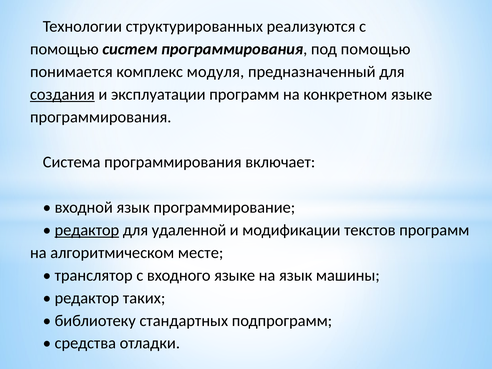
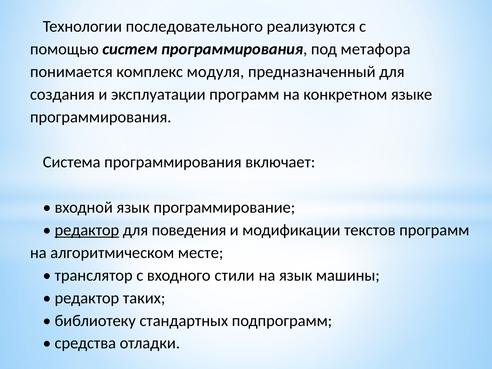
структурированных: структурированных -> последовательного
под помощью: помощью -> метафора
создания underline: present -> none
удаленной: удаленной -> поведения
входного языке: языке -> стили
